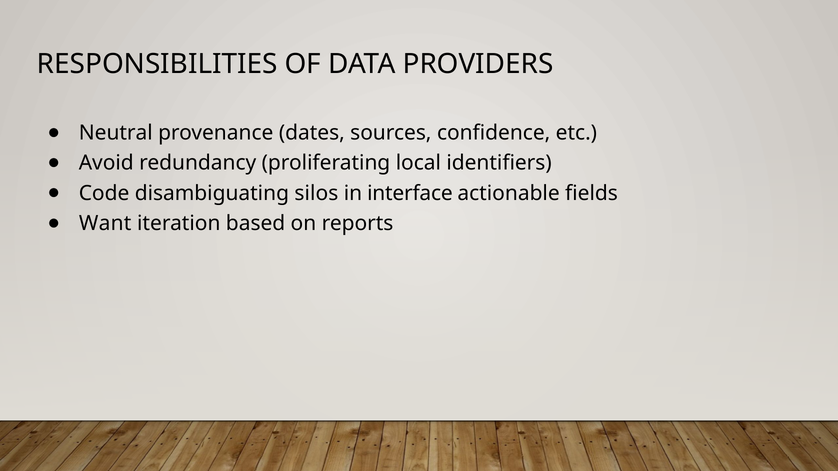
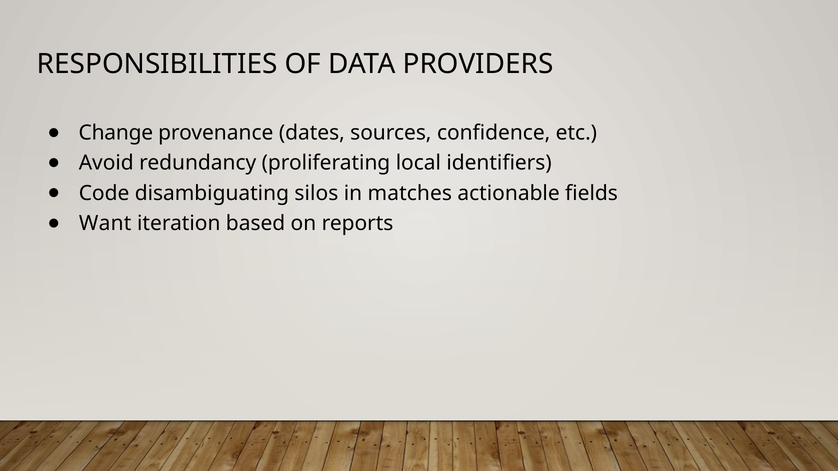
Neutral: Neutral -> Change
interface: interface -> matches
